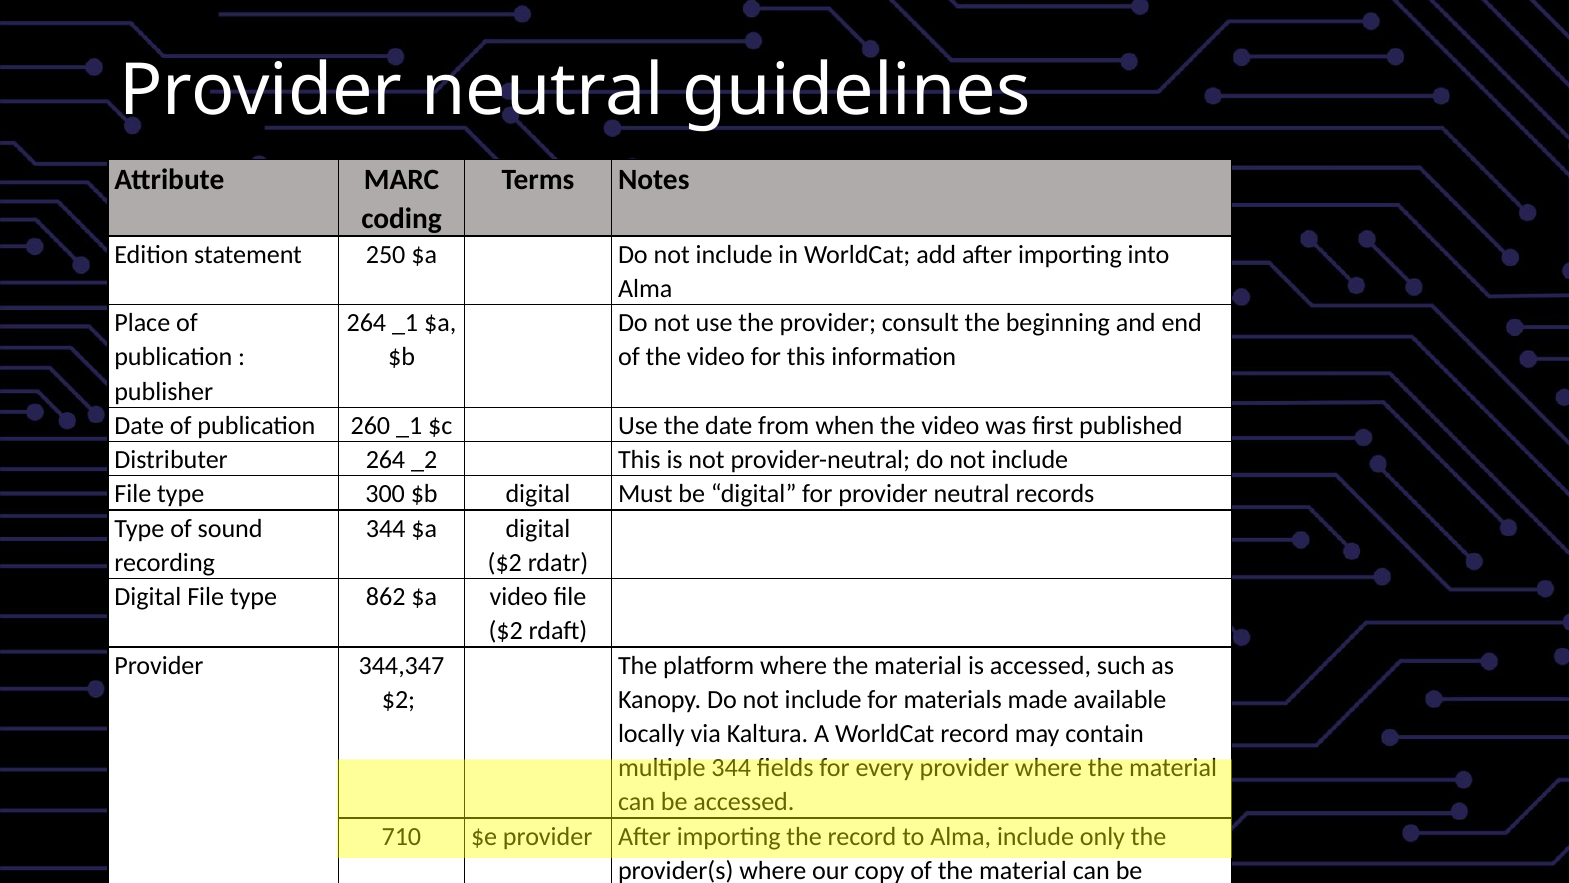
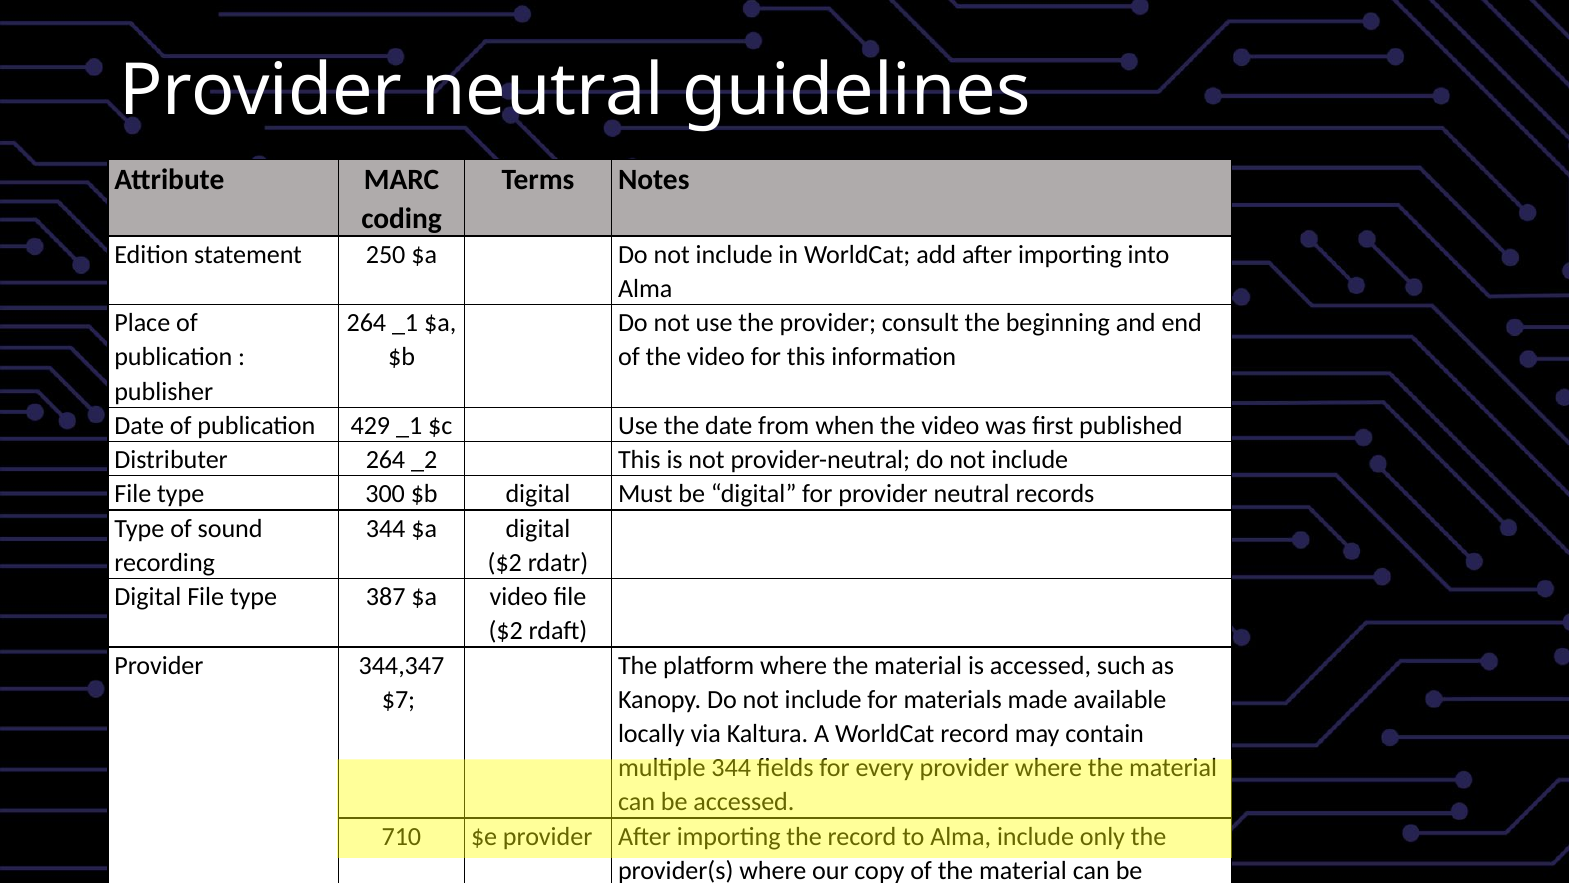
260: 260 -> 429
862: 862 -> 387
$2 at (399, 699): $2 -> $7
